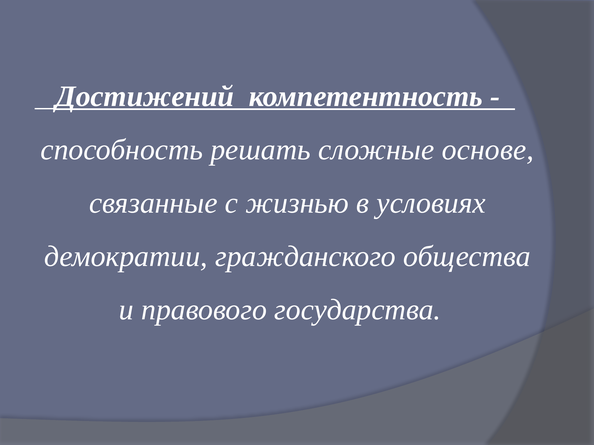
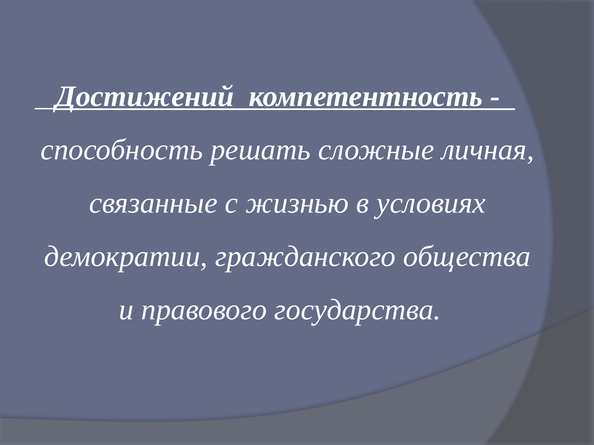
основе: основе -> личная
